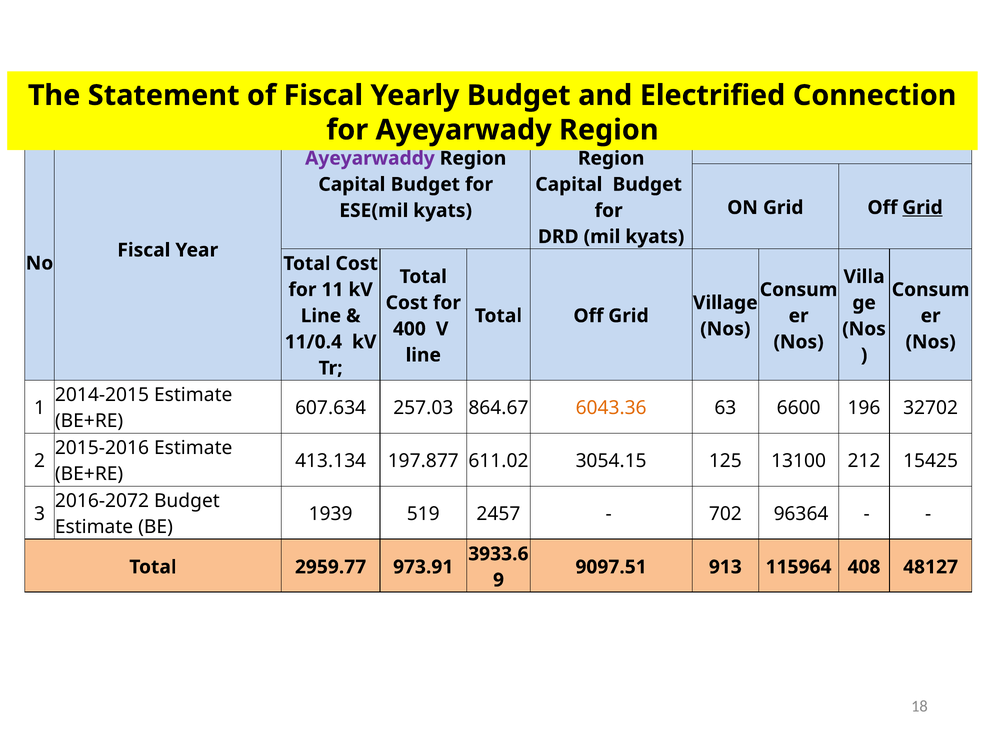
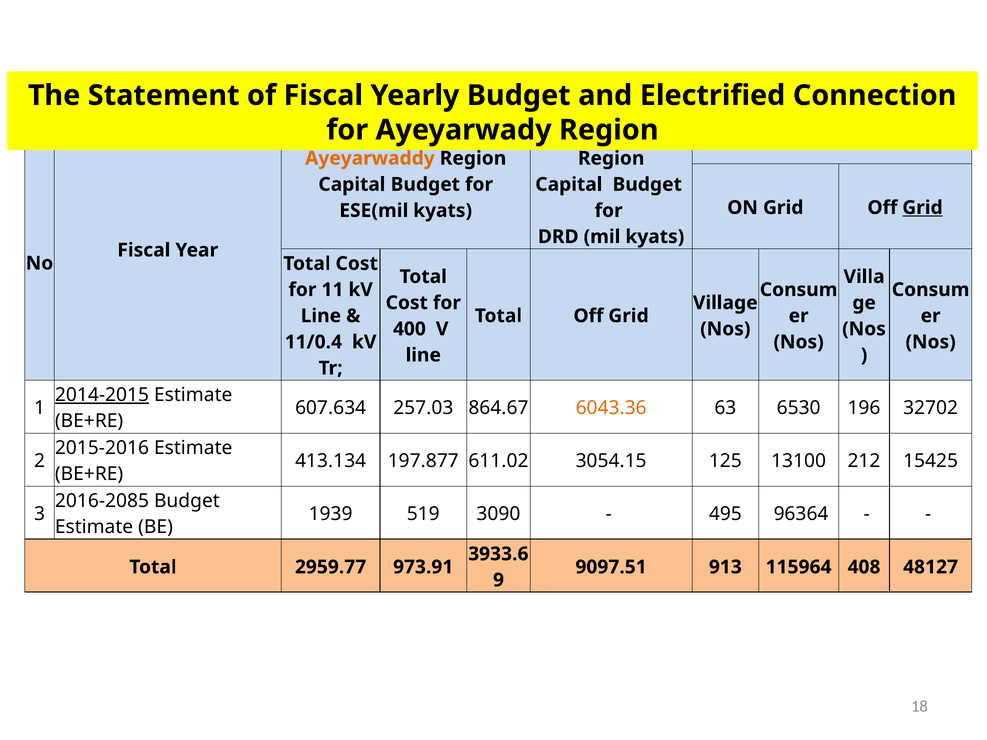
Ayeyarwaddy at (370, 158) colour: purple -> orange
2014-2015 underline: none -> present
6600: 6600 -> 6530
2016-2072: 2016-2072 -> 2016-2085
2457: 2457 -> 3090
702: 702 -> 495
